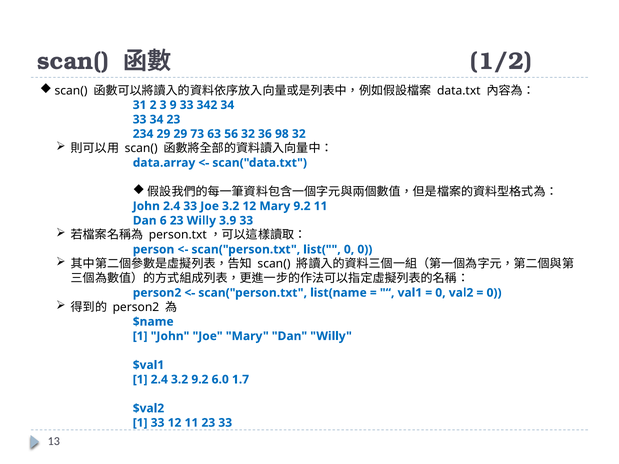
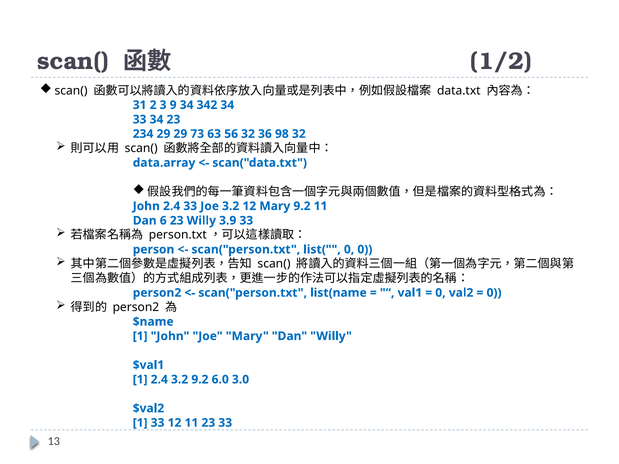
9 33: 33 -> 34
1.7: 1.7 -> 3.0
